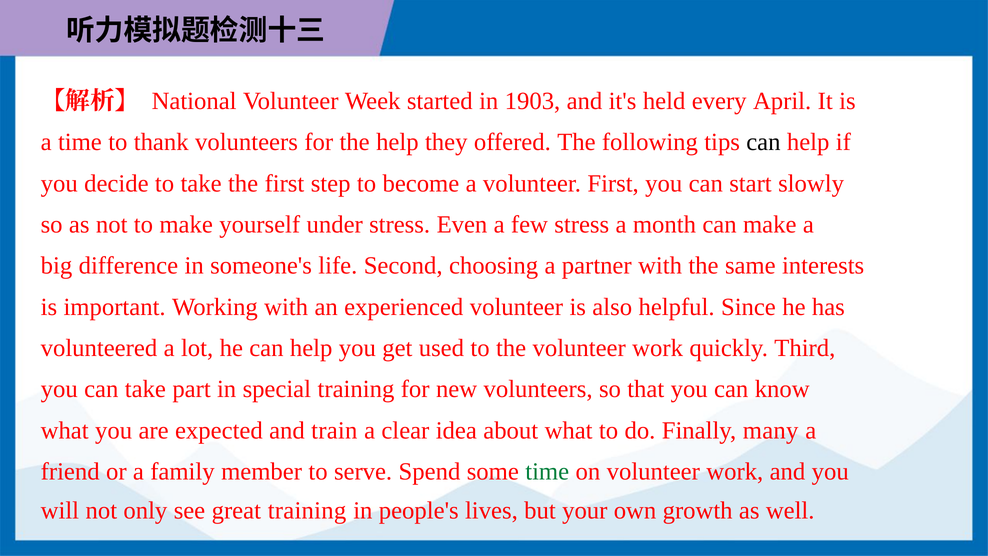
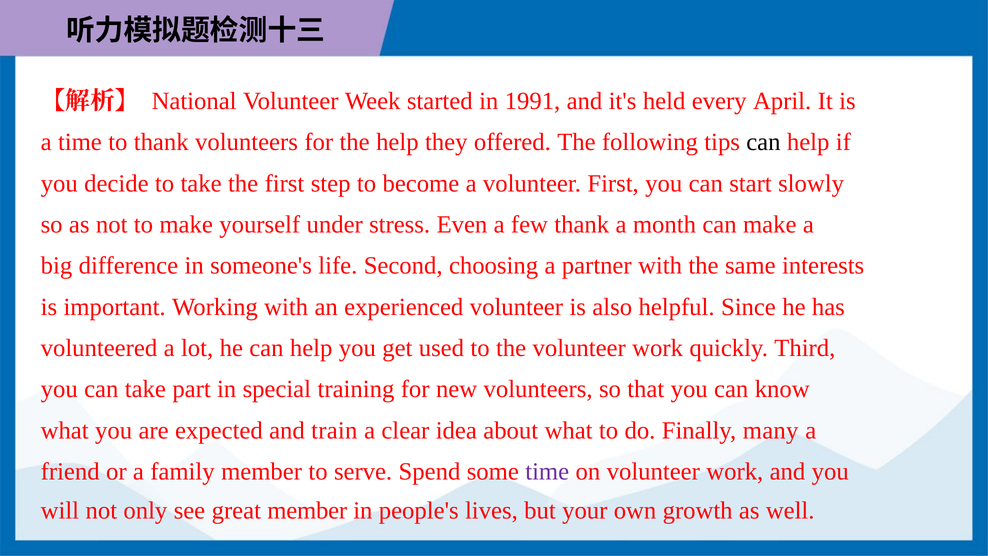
1903: 1903 -> 1991
few stress: stress -> thank
time at (547, 471) colour: green -> purple
great training: training -> member
